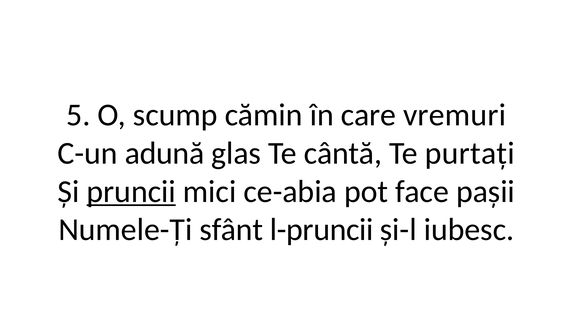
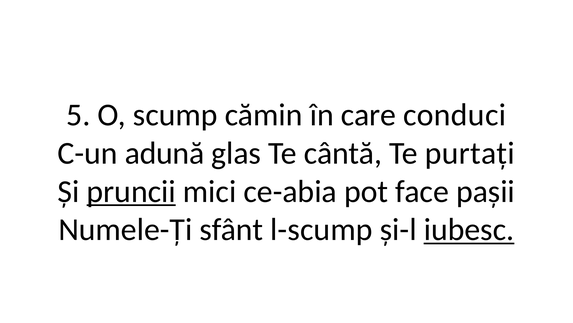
vremuri: vremuri -> conduci
l-pruncii: l-pruncii -> l-scump
iubesc underline: none -> present
